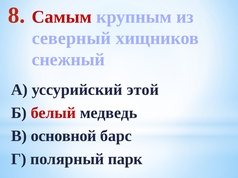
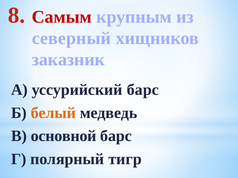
снежный: снежный -> заказник
уссурийский этой: этой -> барс
белый colour: red -> orange
парк: парк -> тигр
